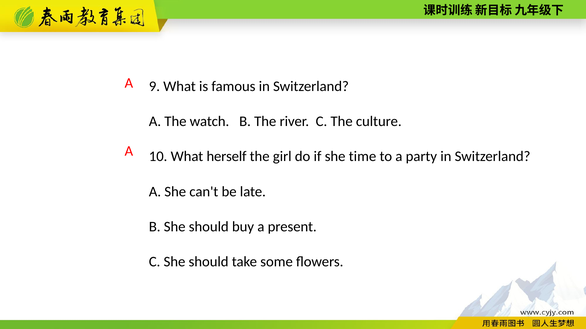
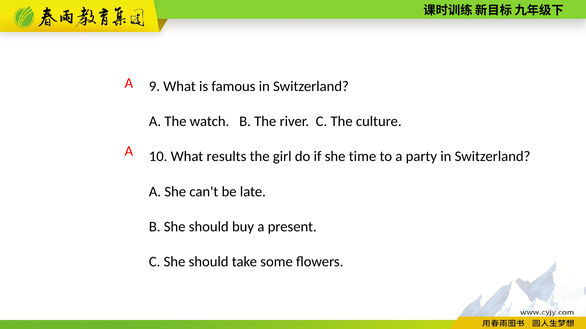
herself: herself -> results
